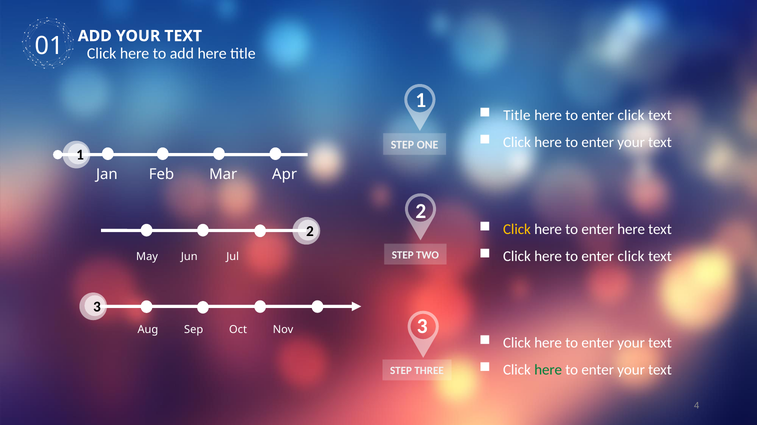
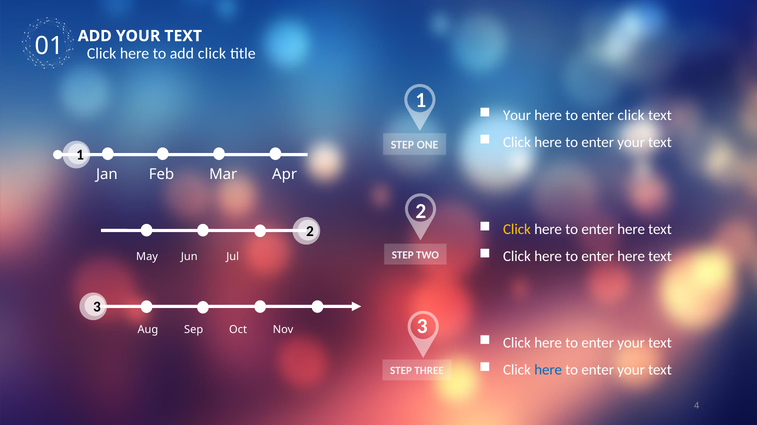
add here: here -> click
Title at (517, 116): Title -> Your
click at (631, 257): click -> here
here at (548, 370) colour: green -> blue
